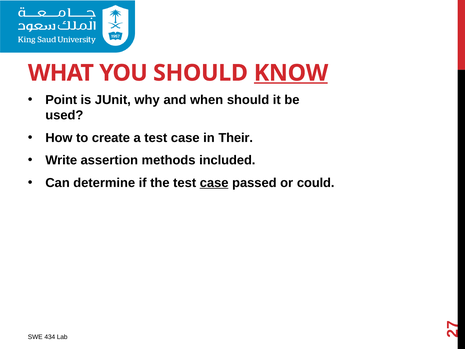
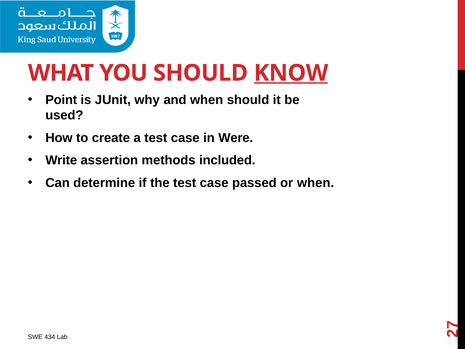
Their: Their -> Were
case at (214, 183) underline: present -> none
or could: could -> when
